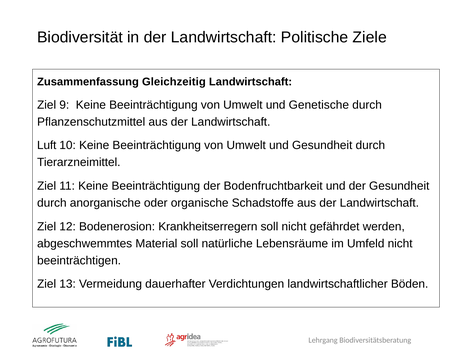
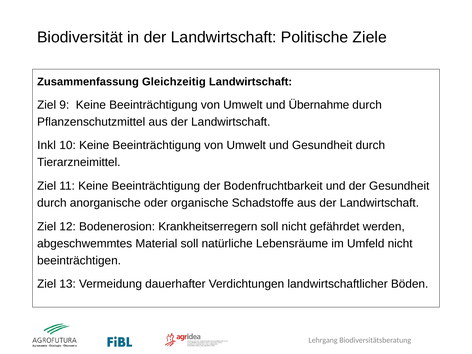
Genetische: Genetische -> Übernahme
Luft: Luft -> Inkl
